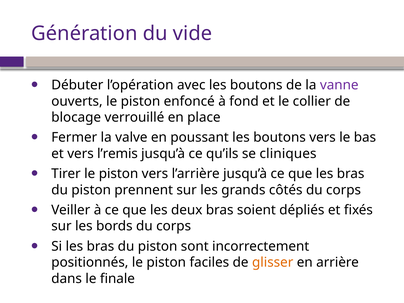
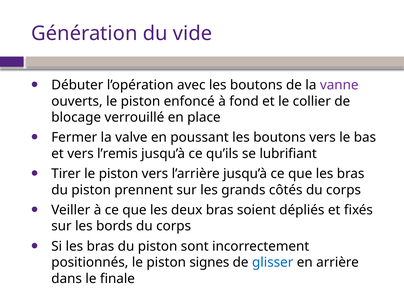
cliniques: cliniques -> lubrifiant
faciles: faciles -> signes
glisser colour: orange -> blue
